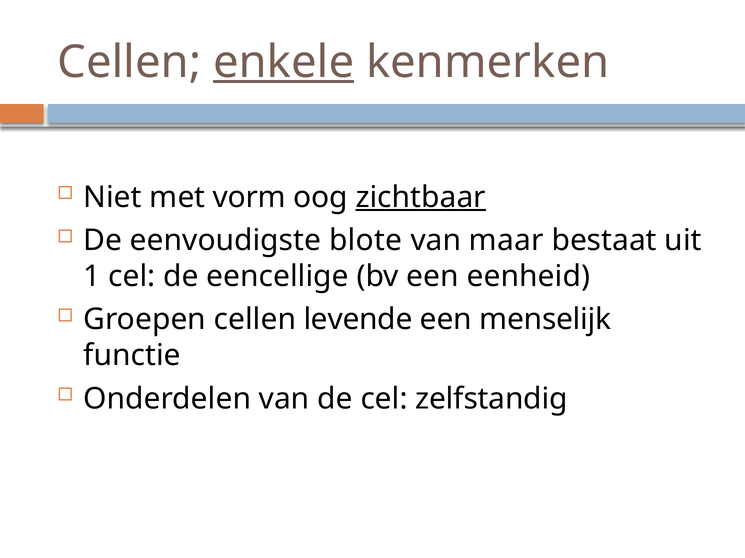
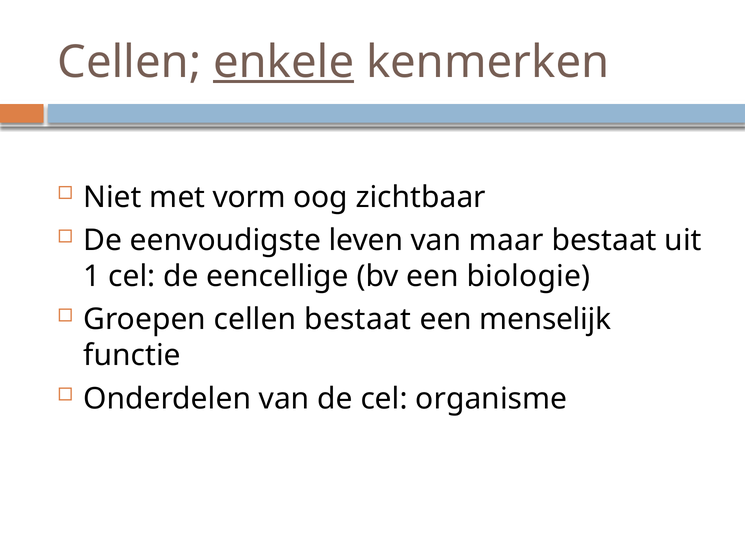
zichtbaar underline: present -> none
blote: blote -> leven
eenheid: eenheid -> biologie
cellen levende: levende -> bestaat
zelfstandig: zelfstandig -> organisme
